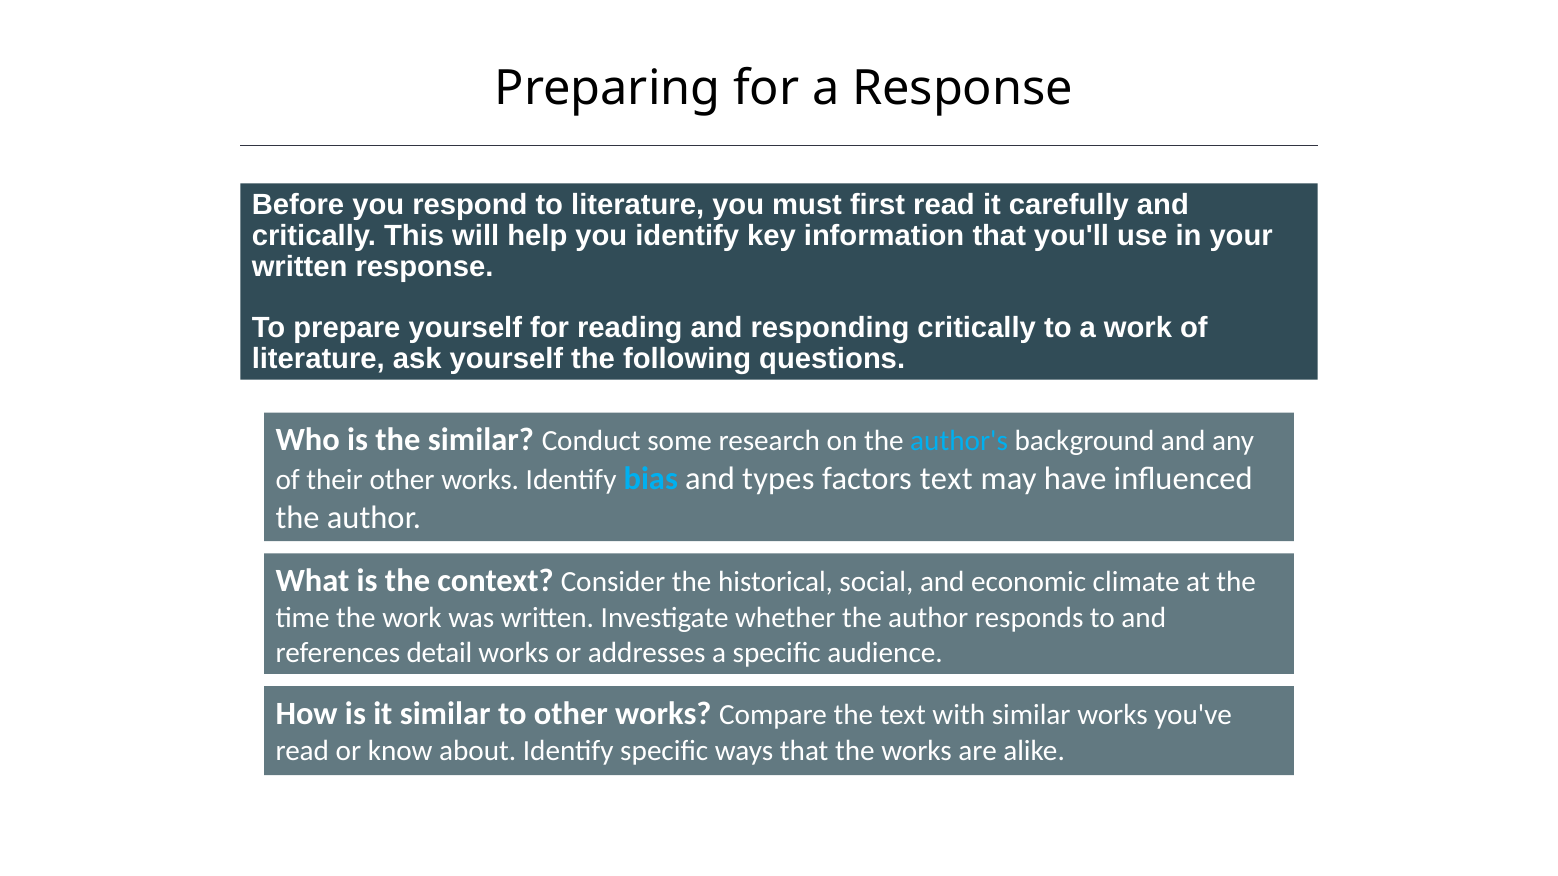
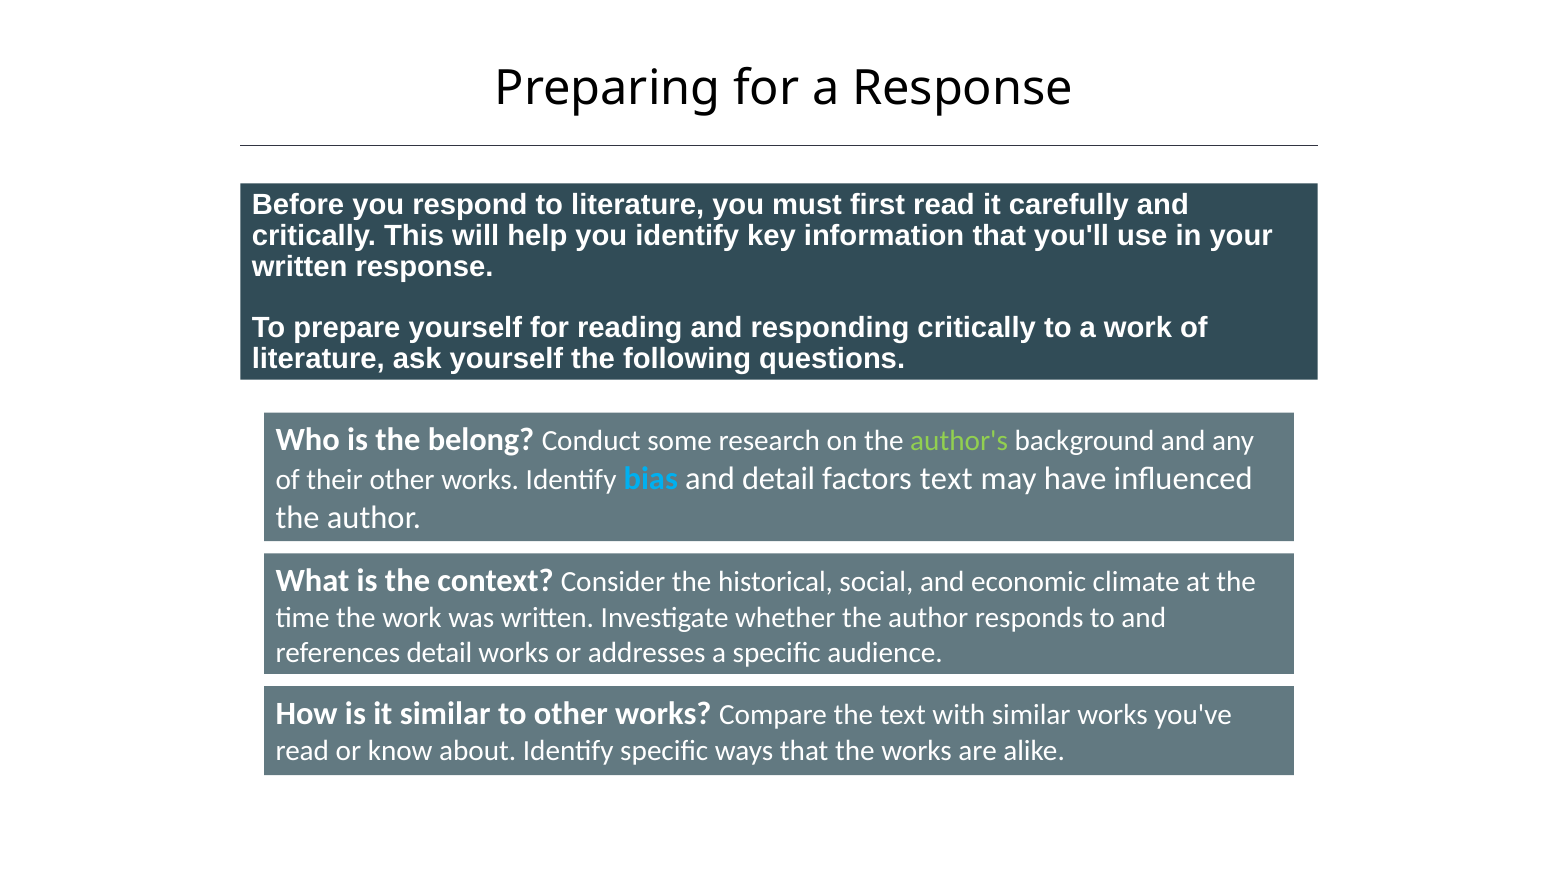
the similar: similar -> belong
author's colour: light blue -> light green
and types: types -> detail
